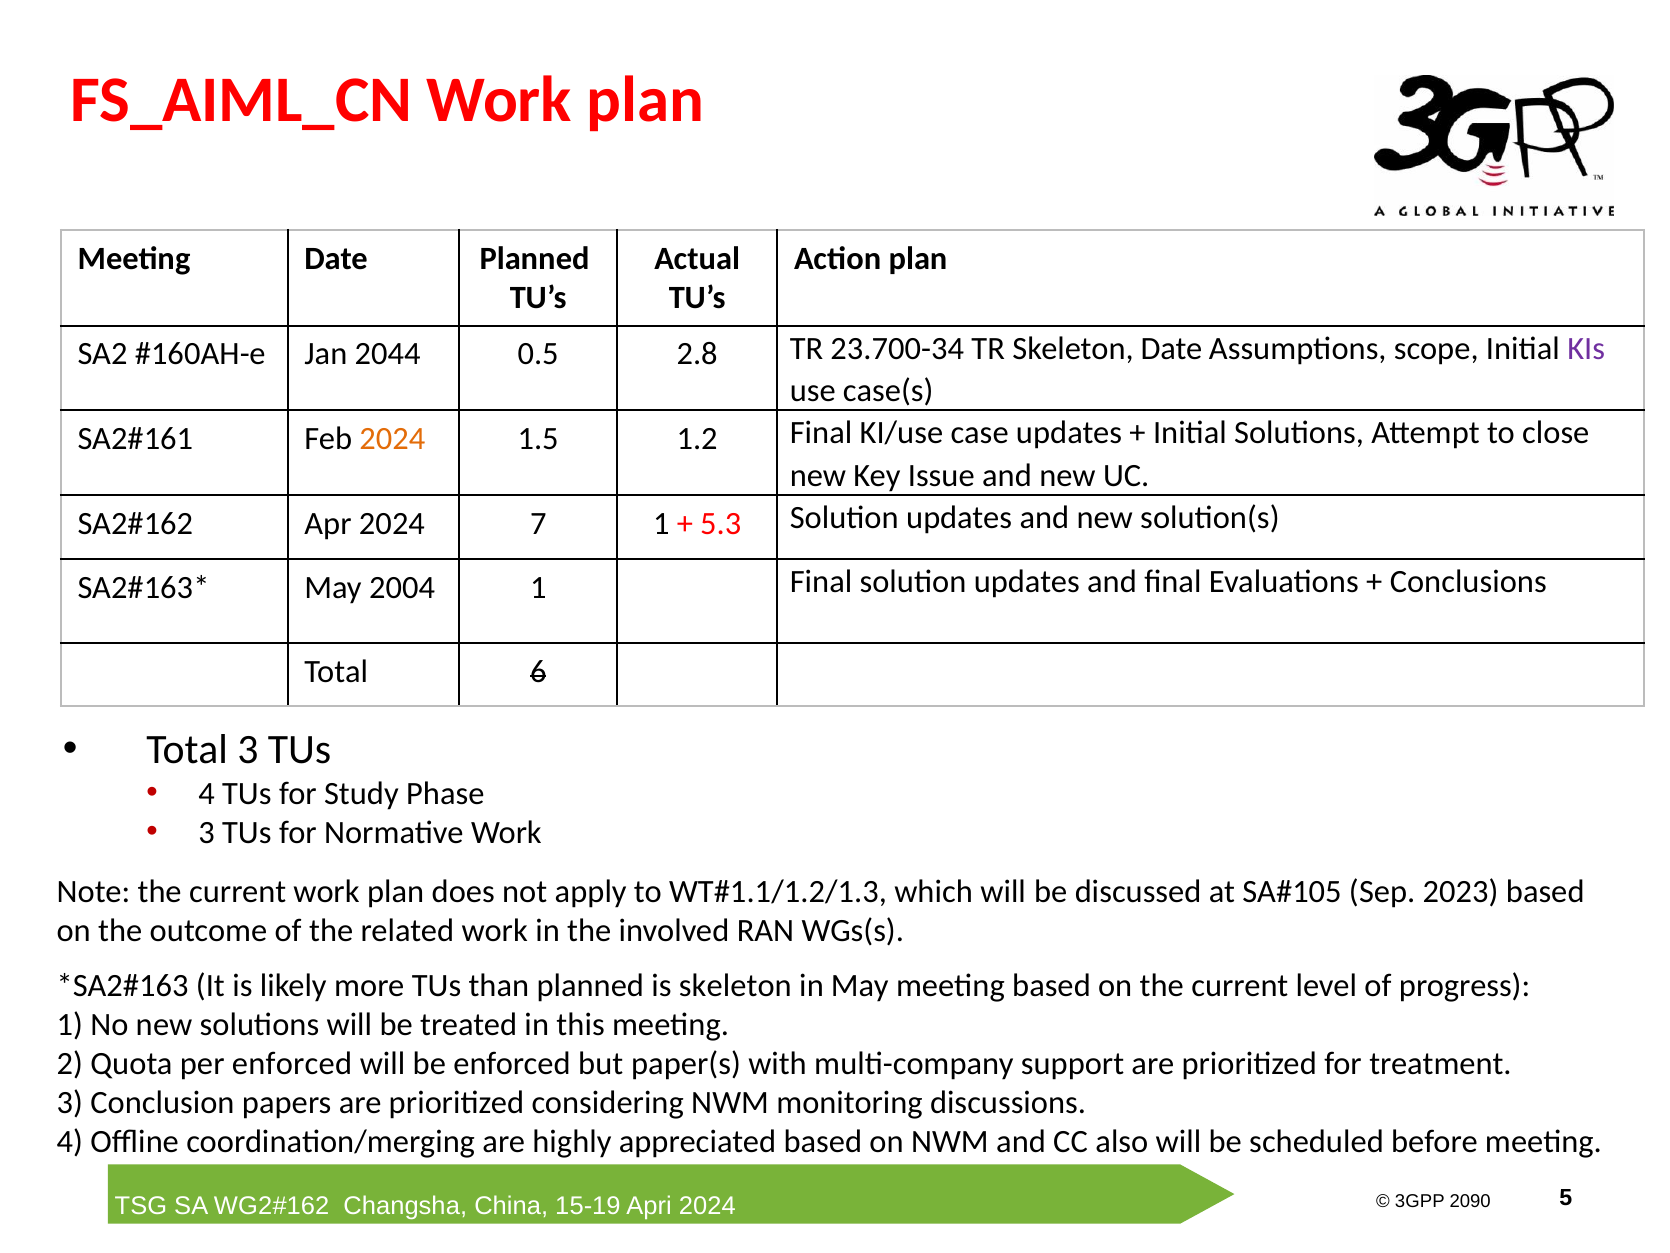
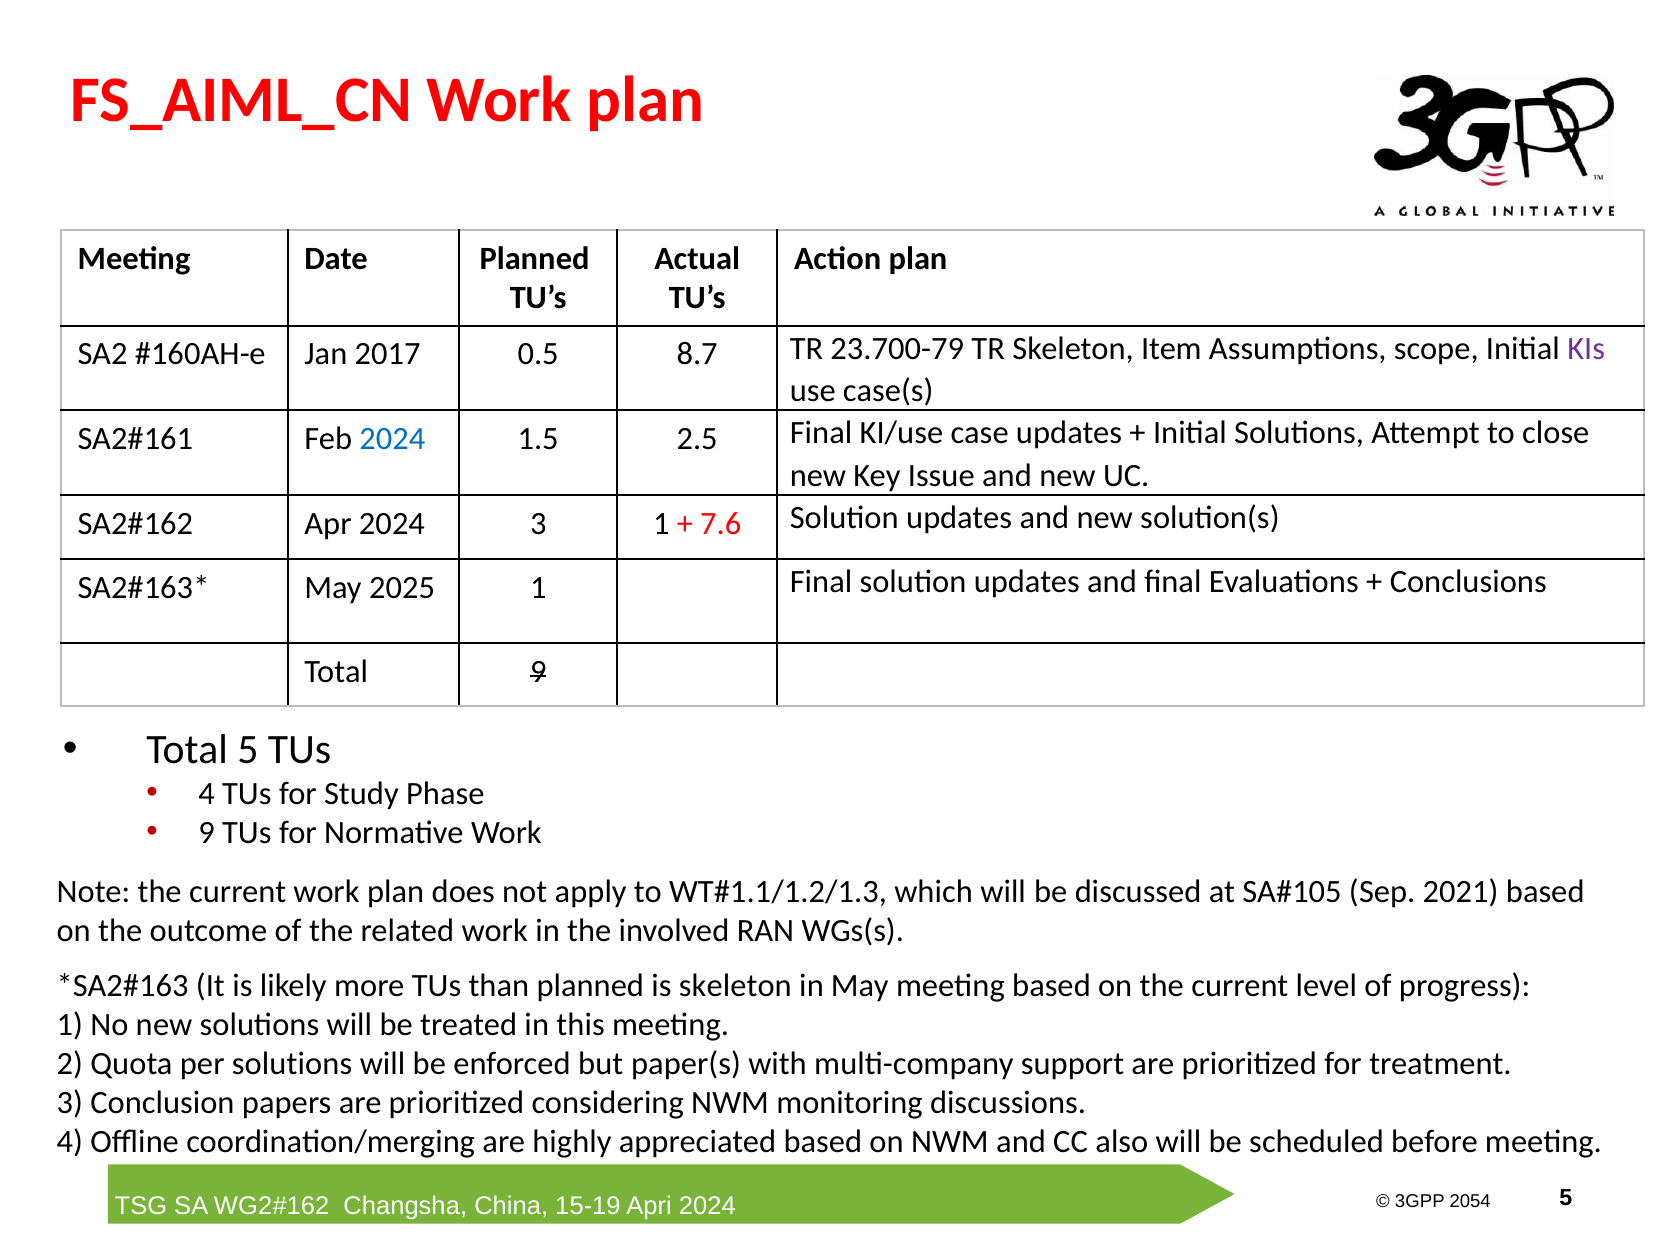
2044: 2044 -> 2017
2.8: 2.8 -> 8.7
23.700-34: 23.700-34 -> 23.700-79
Skeleton Date: Date -> Item
2024 at (392, 439) colour: orange -> blue
1.2: 1.2 -> 2.5
2024 7: 7 -> 3
5.3: 5.3 -> 7.6
2004: 2004 -> 2025
Total 6: 6 -> 9
Total 3: 3 -> 5
3 at (207, 833): 3 -> 9
2023: 2023 -> 2021
per enforced: enforced -> solutions
2090: 2090 -> 2054
